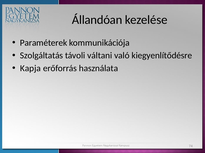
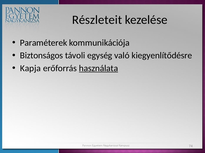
Állandóan: Állandóan -> Részleteit
Szolgáltatás: Szolgáltatás -> Biztonságos
váltani: váltani -> egység
használata underline: none -> present
